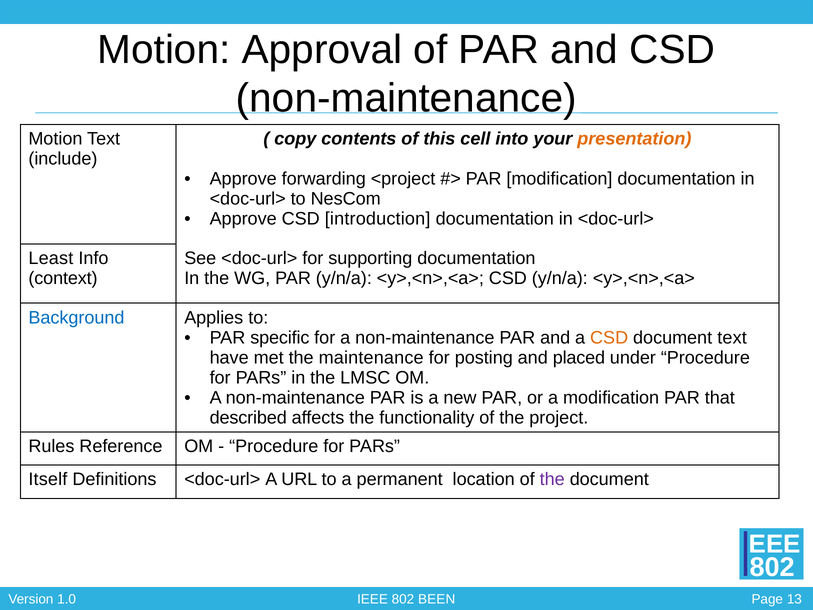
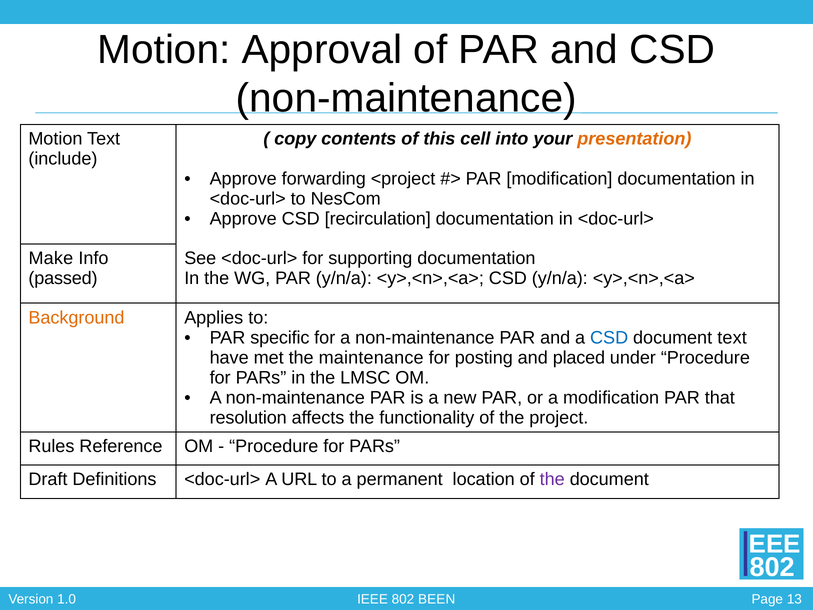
introduction: introduction -> recirculation
Least: Least -> Make
context: context -> passed
Background colour: blue -> orange
CSD at (609, 337) colour: orange -> blue
described: described -> resolution
Itself: Itself -> Draft
